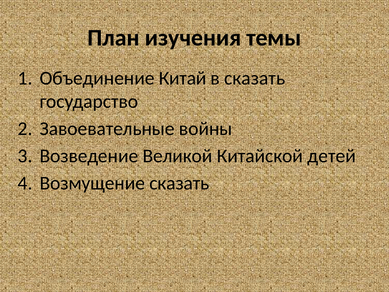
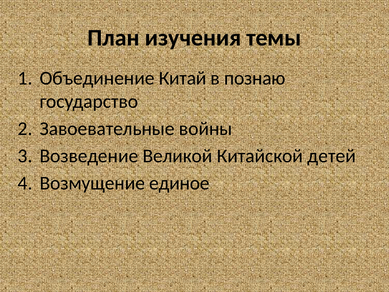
в сказать: сказать -> познаю
Возмущение сказать: сказать -> единое
